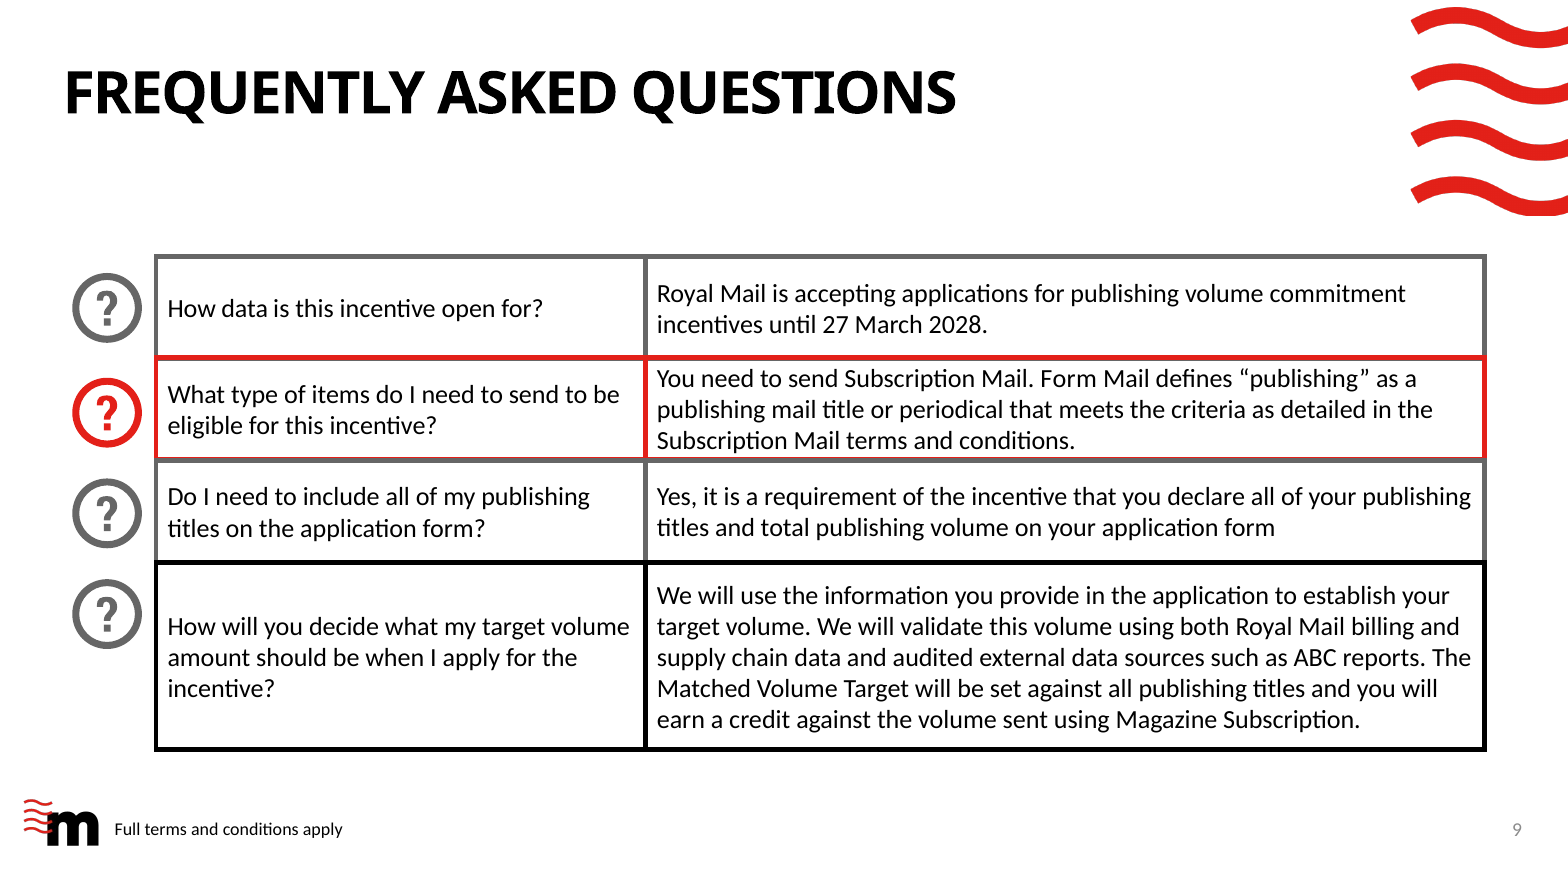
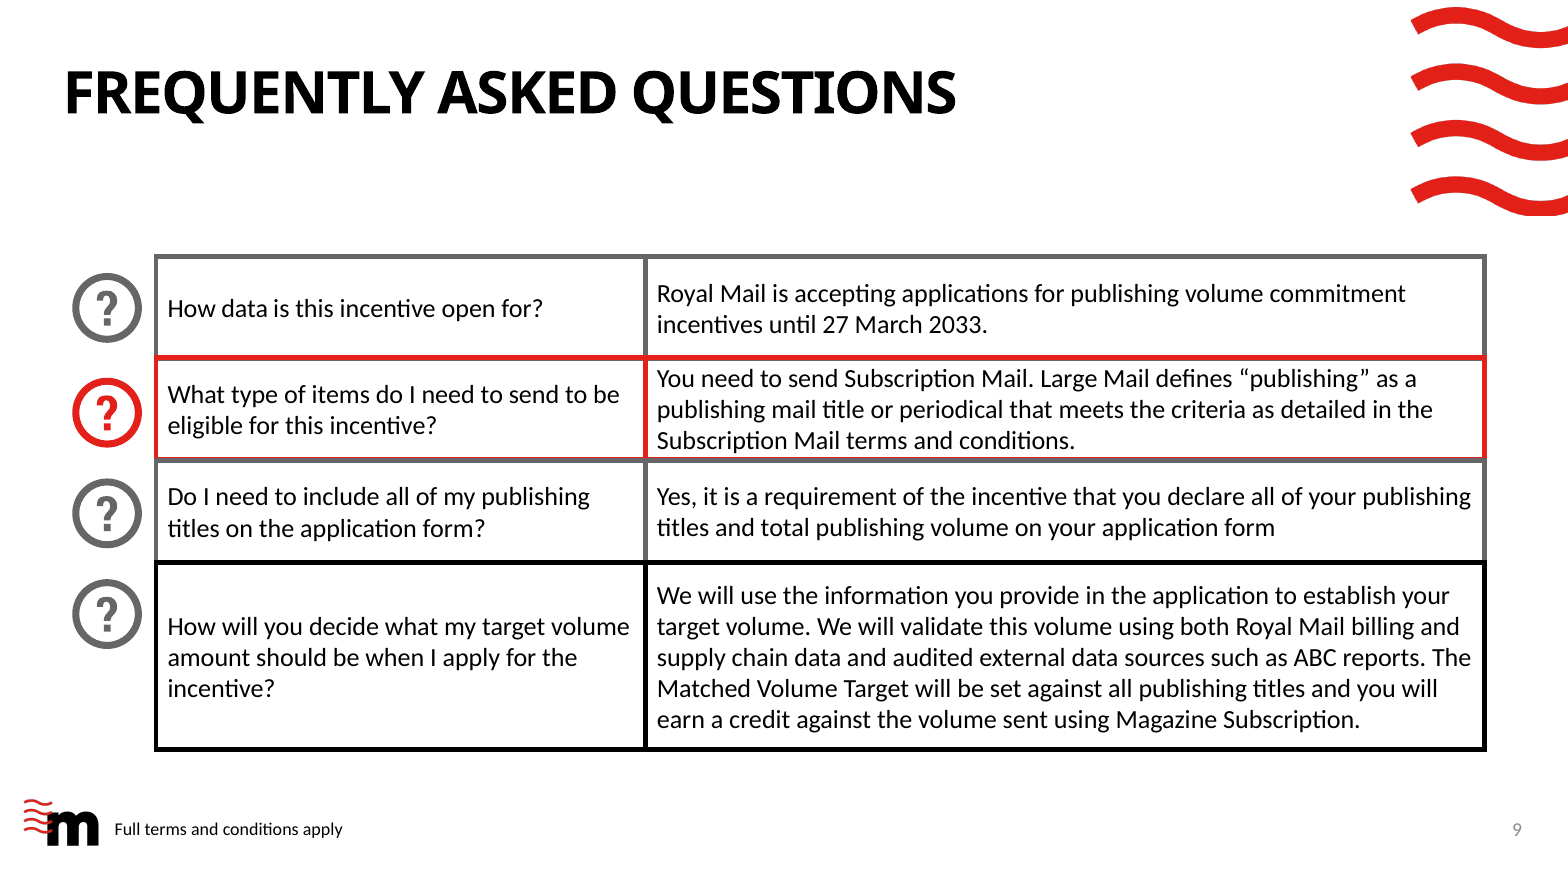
2028: 2028 -> 2033
Mail Form: Form -> Large
